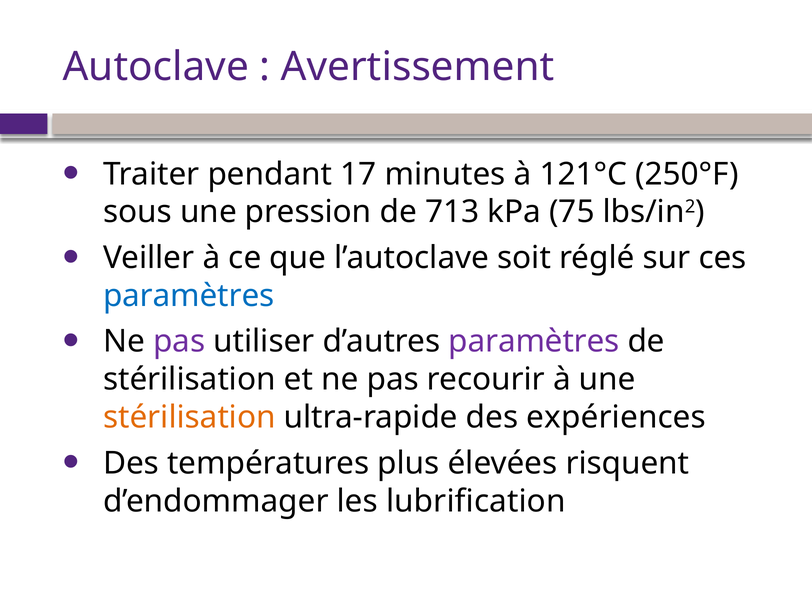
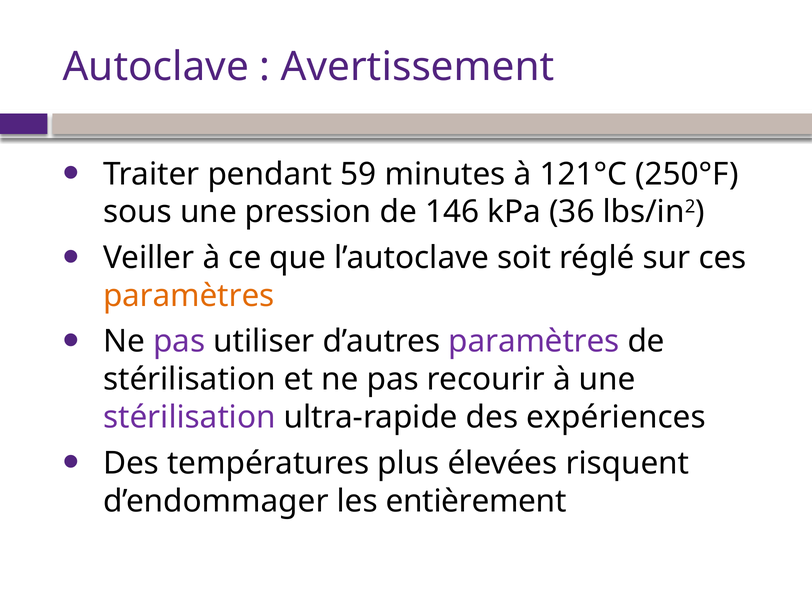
17: 17 -> 59
713: 713 -> 146
75: 75 -> 36
paramètres at (189, 296) colour: blue -> orange
stérilisation at (189, 417) colour: orange -> purple
lubrification: lubrification -> entièrement
